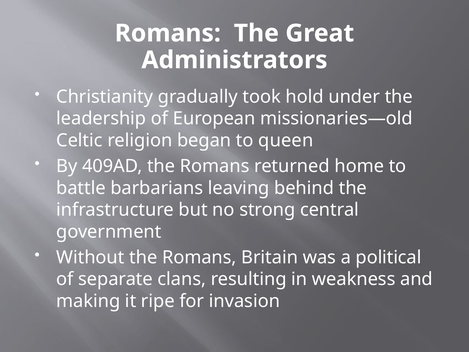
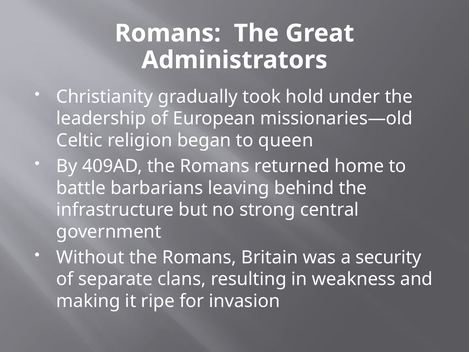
political: political -> security
